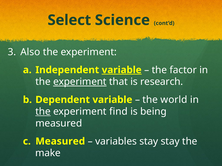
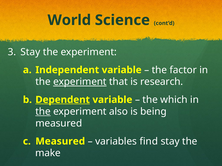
Select: Select -> World
Also at (30, 52): Also -> Stay
variable at (122, 70) underline: present -> none
Dependent underline: none -> present
world: world -> which
find: find -> also
variables stay: stay -> find
